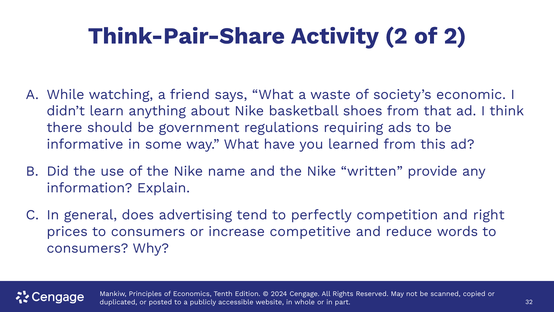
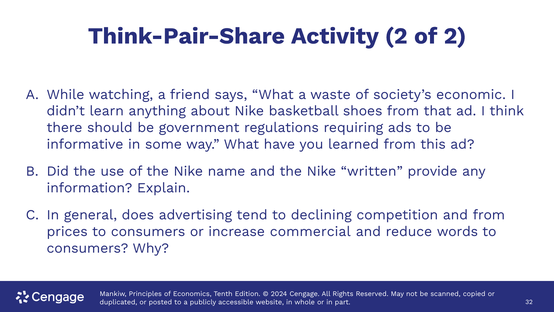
perfectly: perfectly -> declining
and right: right -> from
competitive: competitive -> commercial
